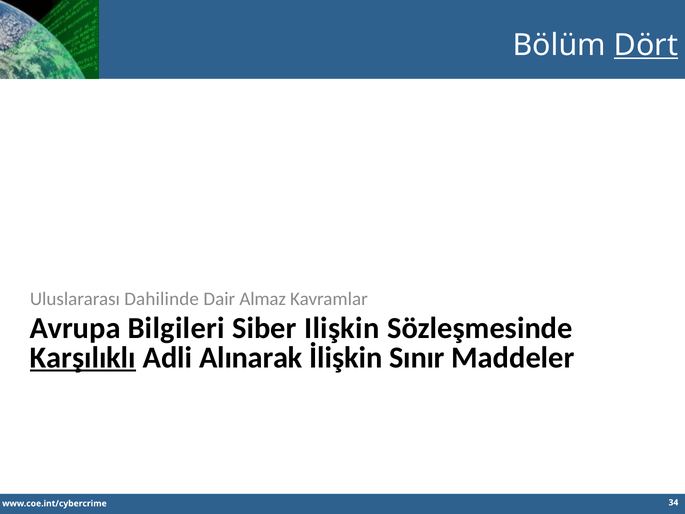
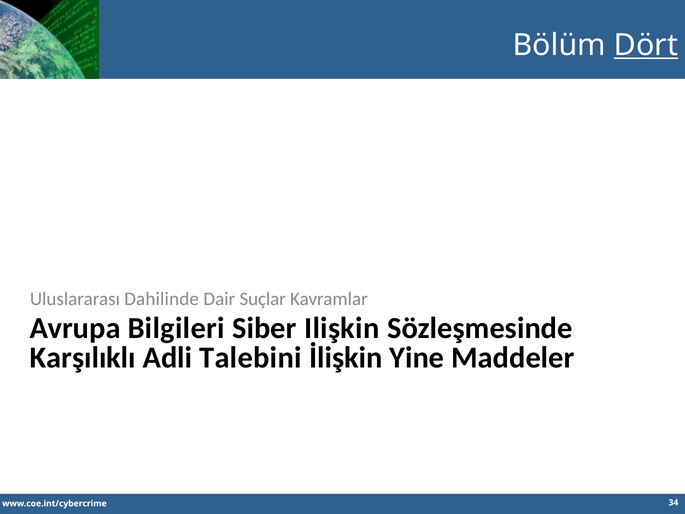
Almaz: Almaz -> Suçlar
Karşılıklı underline: present -> none
Alınarak: Alınarak -> Talebini
Sınır: Sınır -> Yine
